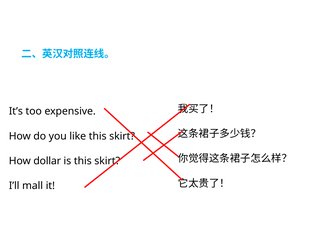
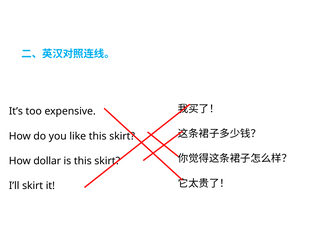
I’ll mall: mall -> skirt
